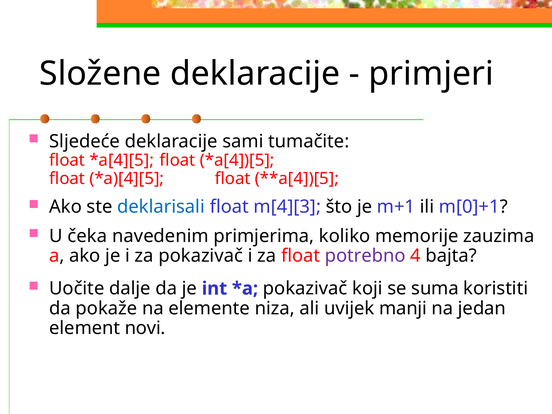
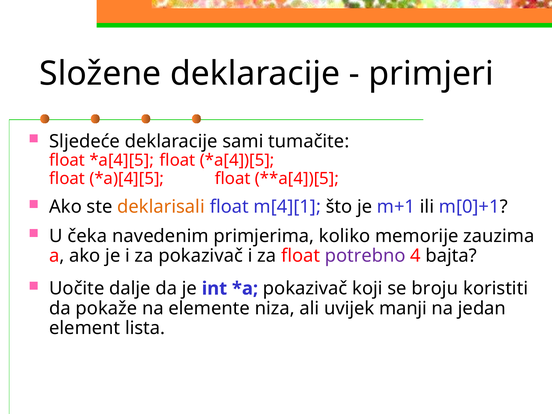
deklarisali colour: blue -> orange
m[4][3: m[4][3 -> m[4][1
suma: suma -> broju
novi: novi -> lista
